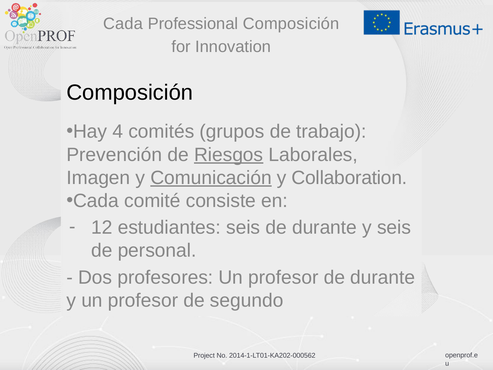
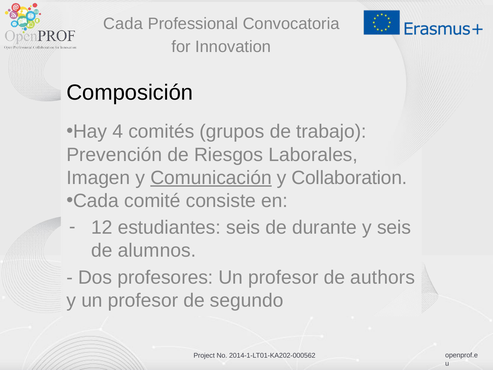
Professional Composición: Composición -> Convocatoria
Riesgos underline: present -> none
personal: personal -> alumnos
profesor de durante: durante -> authors
